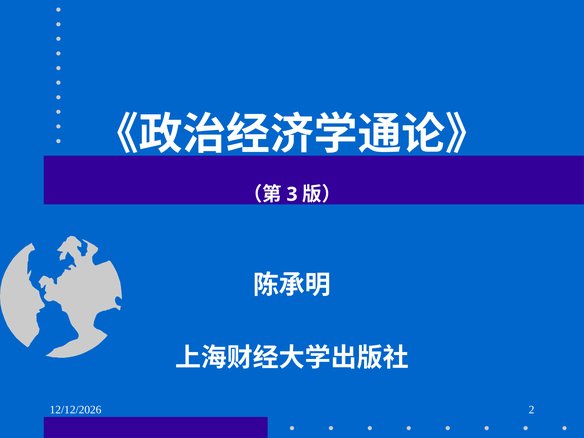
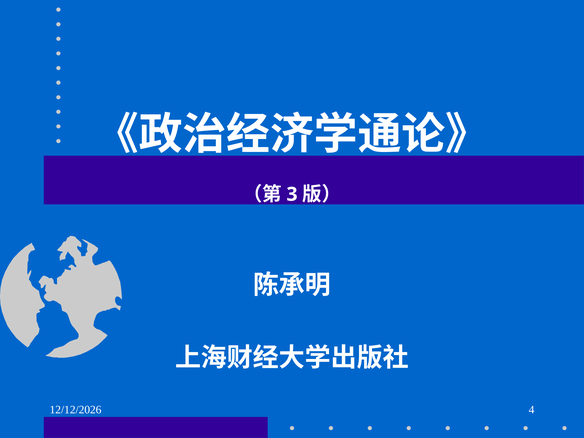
2: 2 -> 4
